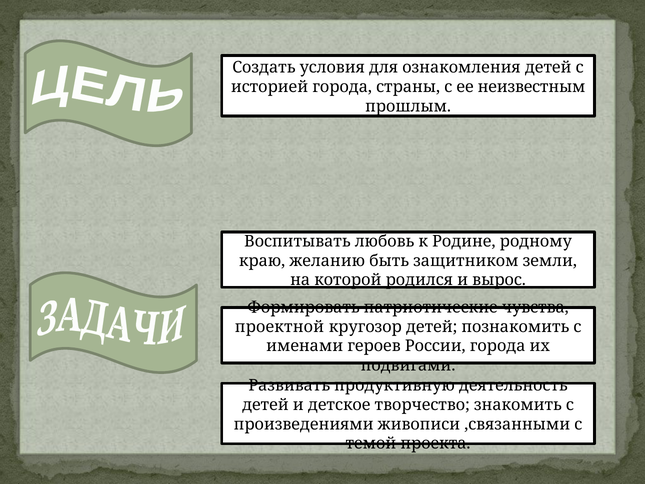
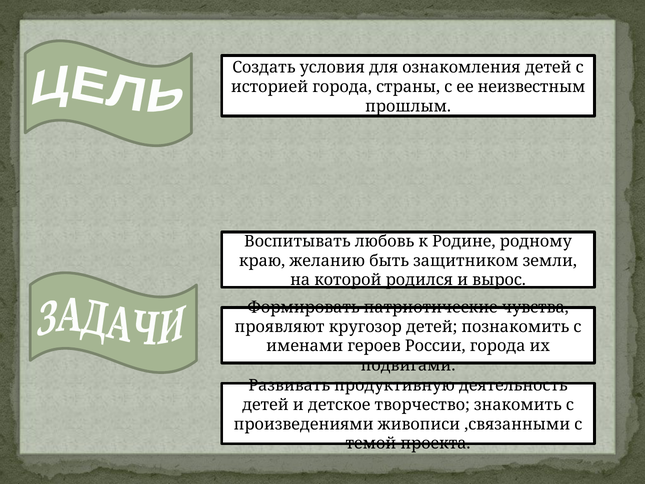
проектной: проектной -> проявляют
